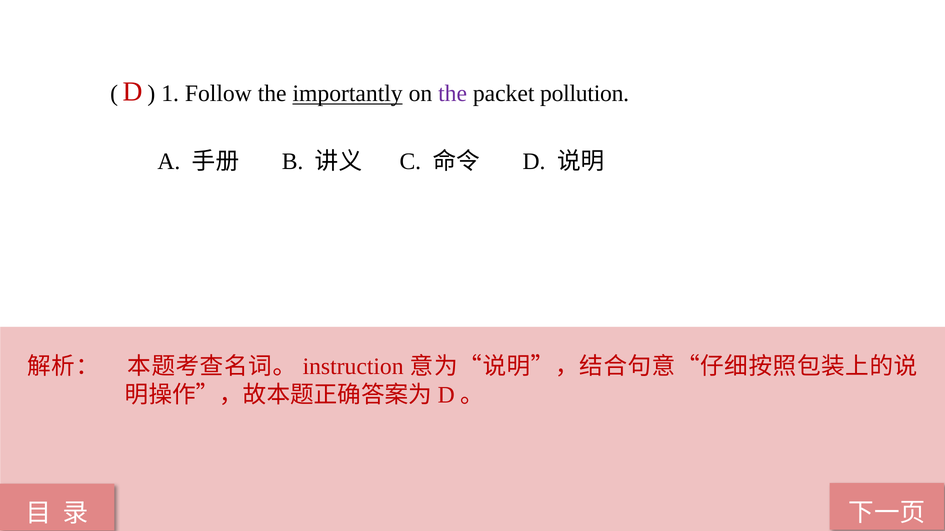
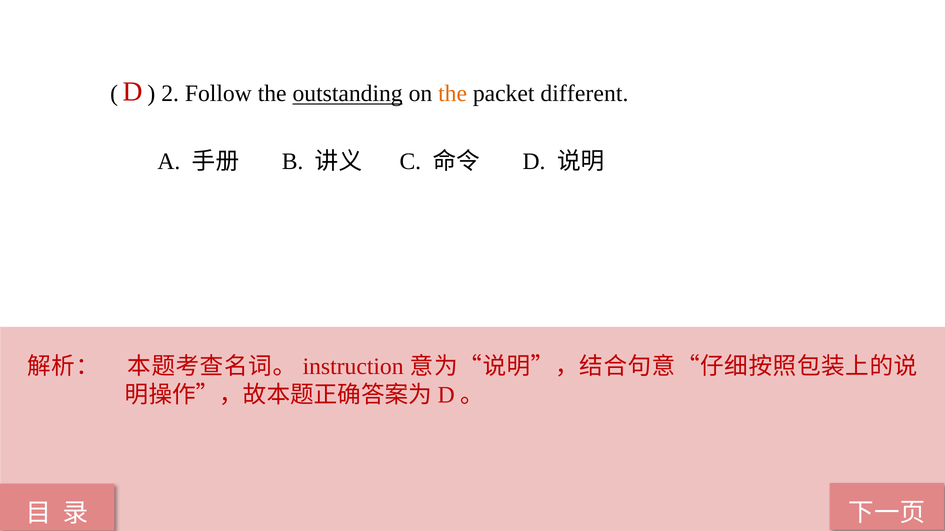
1: 1 -> 2
importantly: importantly -> outstanding
the at (453, 94) colour: purple -> orange
pollution: pollution -> different
